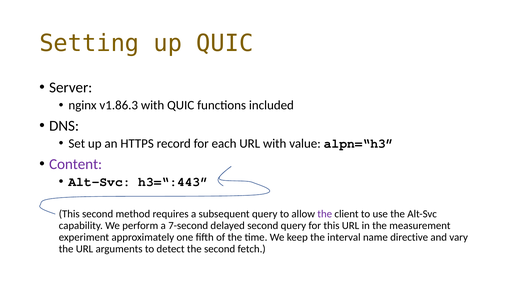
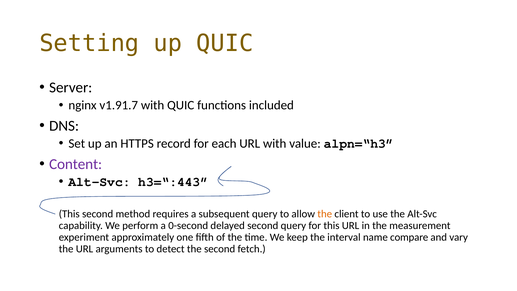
v1.86.3: v1.86.3 -> v1.91.7
the at (325, 214) colour: purple -> orange
7-second: 7-second -> 0-second
directive: directive -> compare
